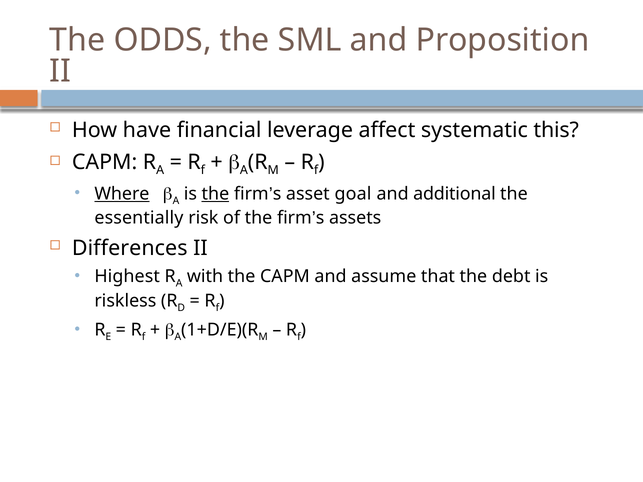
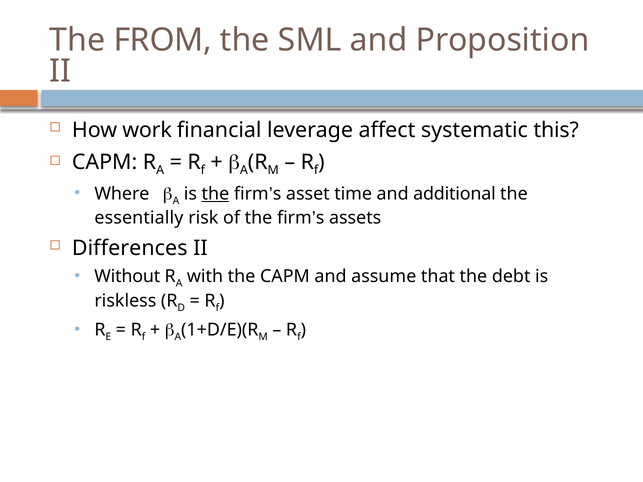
ODDS: ODDS -> FROM
have: have -> work
Where underline: present -> none
goal: goal -> time
Highest: Highest -> Without
